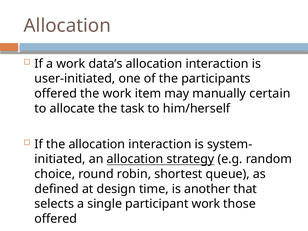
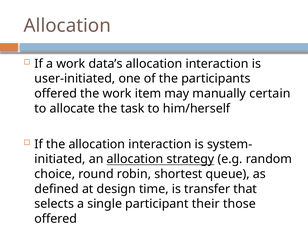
another: another -> transfer
participant work: work -> their
